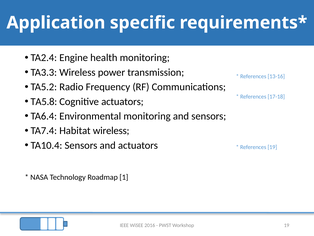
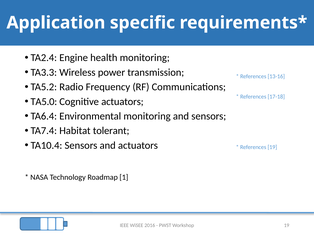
TA5.8: TA5.8 -> TA5.0
Habitat wireless: wireless -> tolerant
